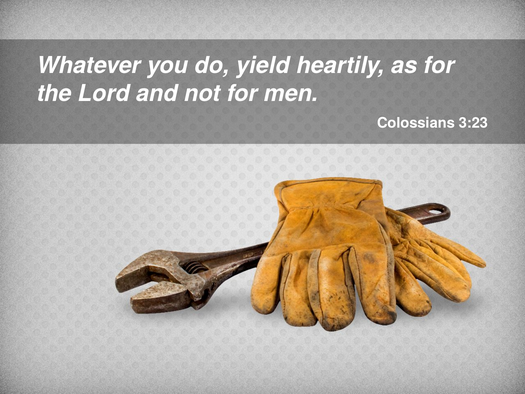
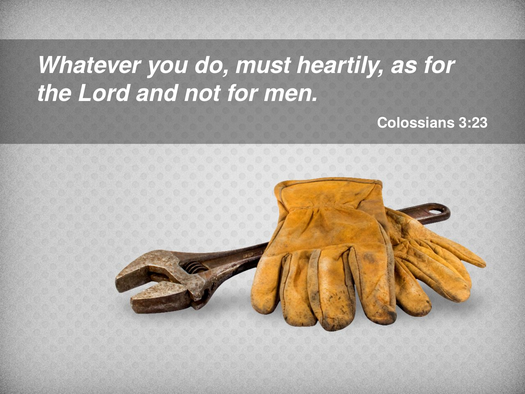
yield: yield -> must
